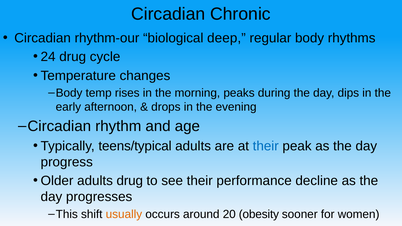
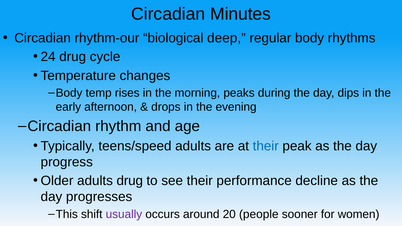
Chronic: Chronic -> Minutes
teens/typical: teens/typical -> teens/speed
usually colour: orange -> purple
obesity: obesity -> people
